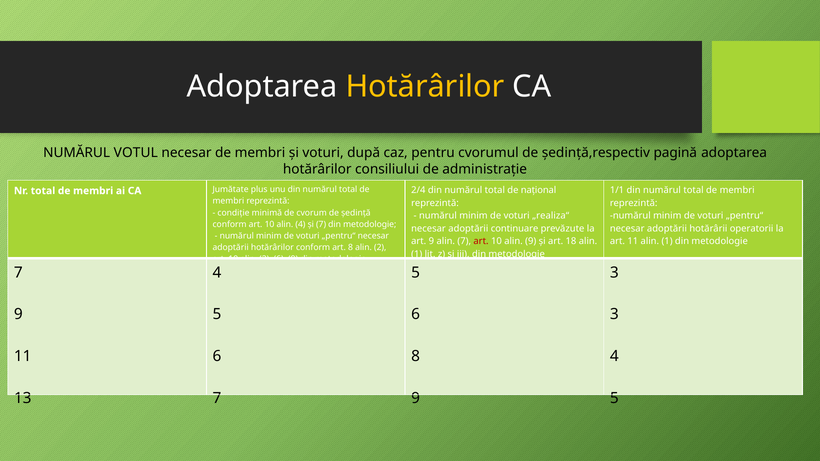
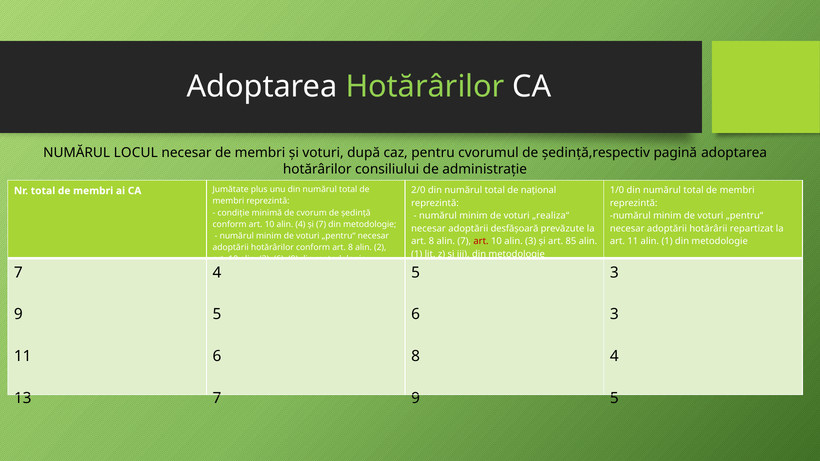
Hotărârilor at (425, 87) colour: yellow -> light green
VOTUL: VOTUL -> LOCUL
2/4: 2/4 -> 2/0
1/1: 1/1 -> 1/0
continuare: continuare -> desfășoară
operatorii: operatorii -> repartizat
9 at (431, 241): 9 -> 8
alin 9: 9 -> 3
18: 18 -> 85
